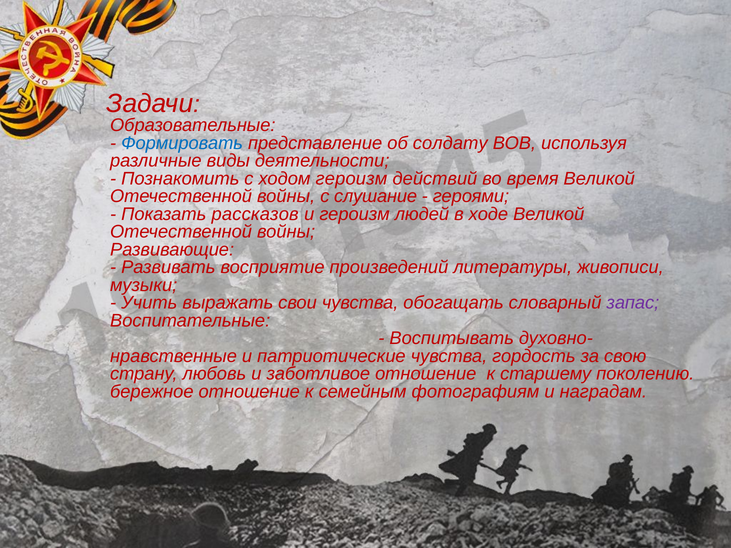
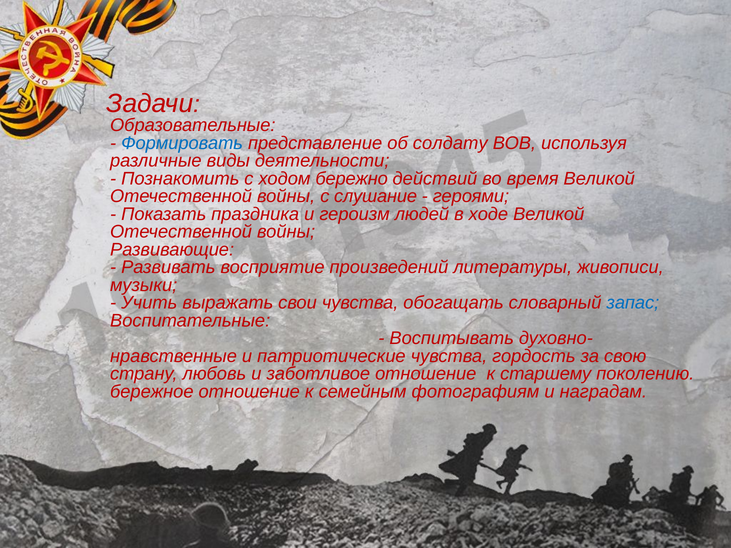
ходом героизм: героизм -> бережно
рассказов: рассказов -> праздника
запас colour: purple -> blue
